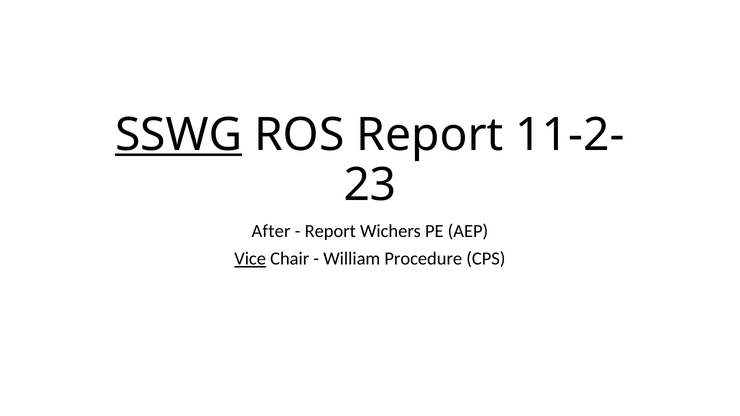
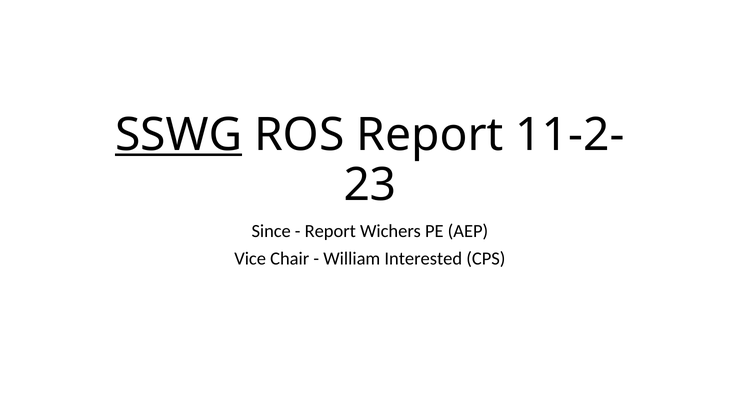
After: After -> Since
Vice underline: present -> none
Procedure: Procedure -> Interested
